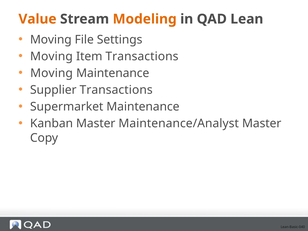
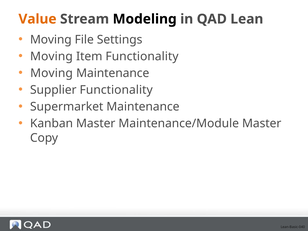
Modeling colour: orange -> black
Item Transactions: Transactions -> Functionality
Supplier Transactions: Transactions -> Functionality
Maintenance/Analyst: Maintenance/Analyst -> Maintenance/Module
